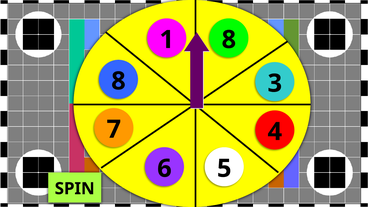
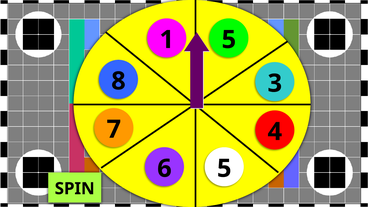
1 8: 8 -> 5
